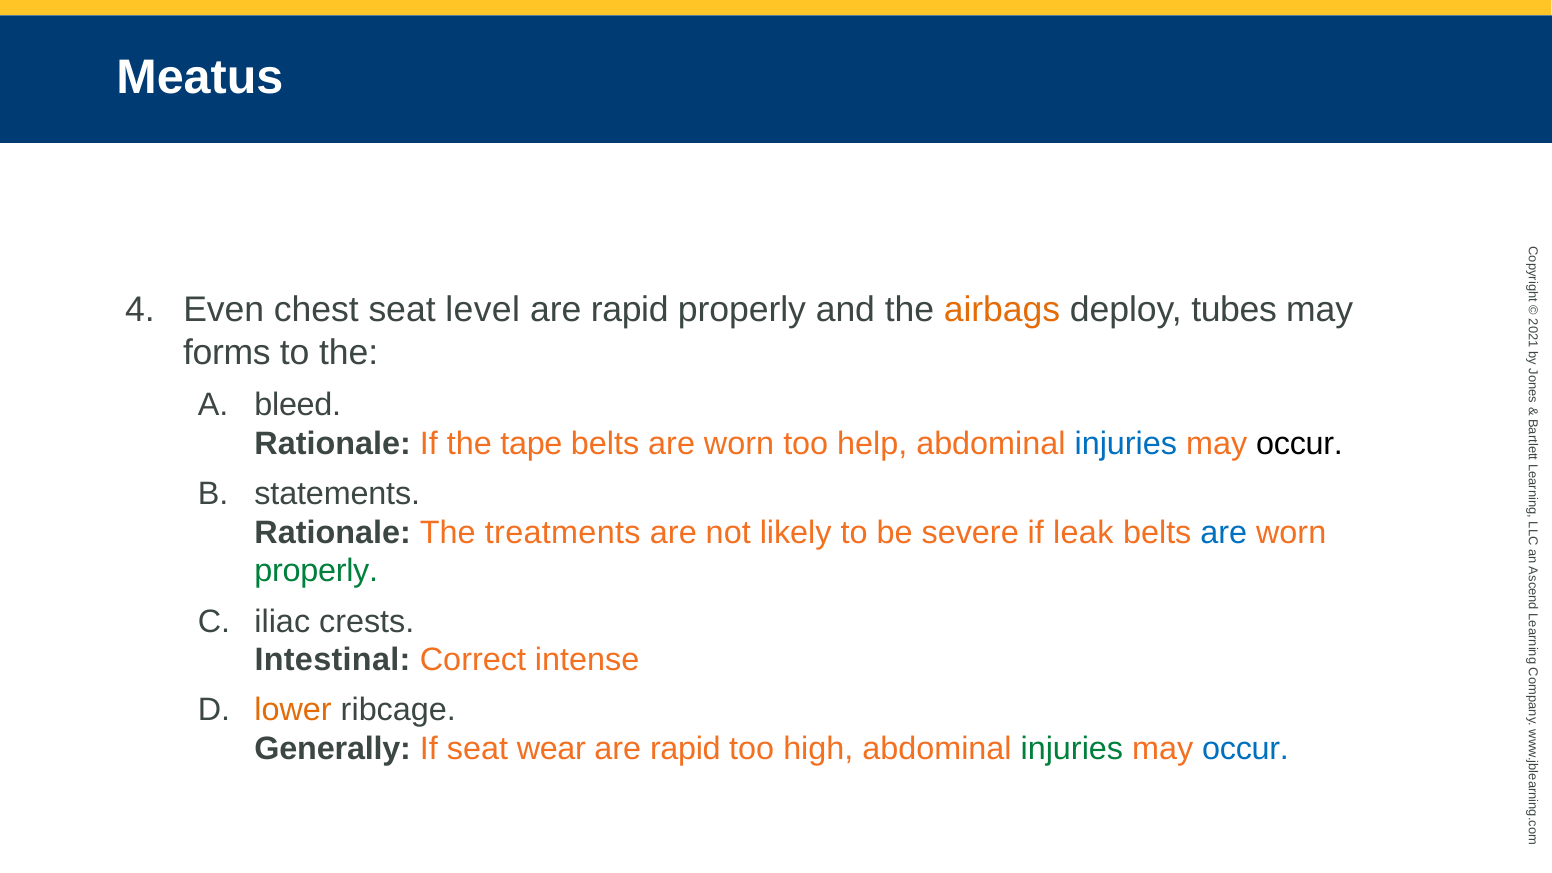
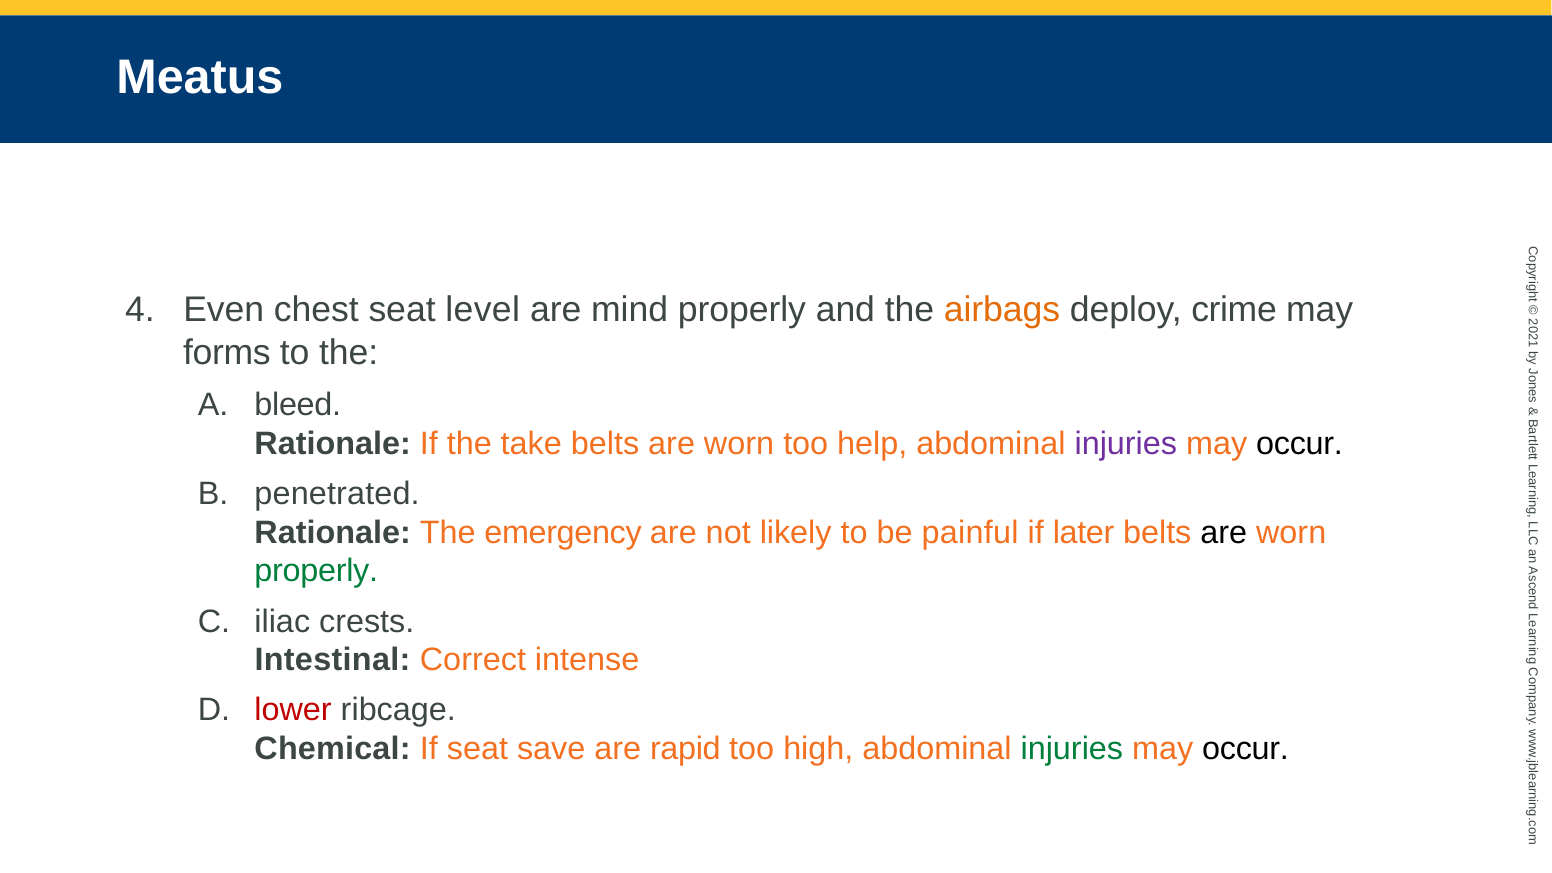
rapid at (630, 310): rapid -> mind
tubes: tubes -> crime
tape: tape -> take
injuries at (1126, 443) colour: blue -> purple
statements: statements -> penetrated
treatments: treatments -> emergency
severe: severe -> painful
leak: leak -> later
are at (1224, 532) colour: blue -> black
lower colour: orange -> red
Generally: Generally -> Chemical
wear: wear -> save
occur at (1246, 749) colour: blue -> black
